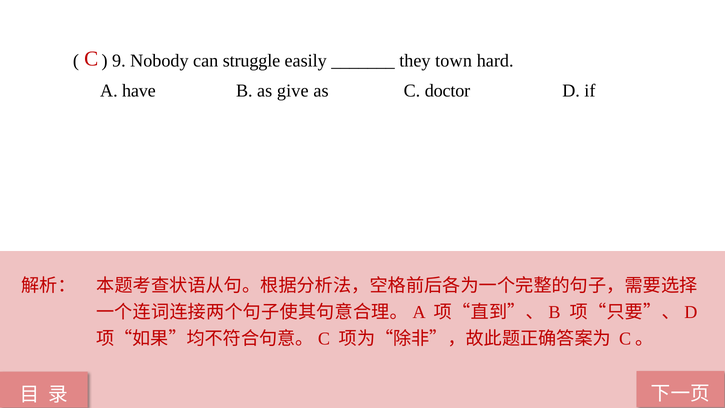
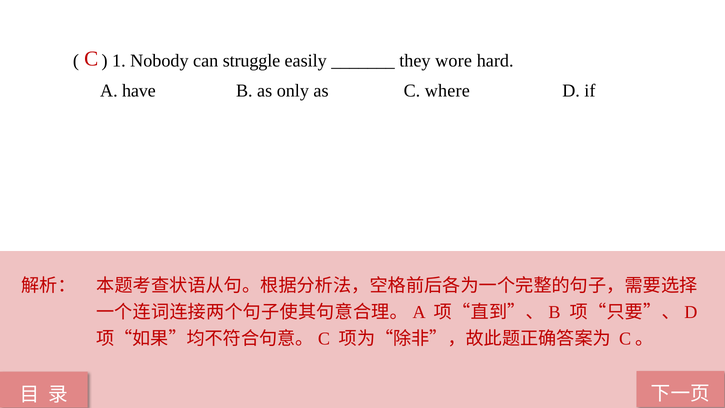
9: 9 -> 1
town: town -> wore
give: give -> only
doctor: doctor -> where
